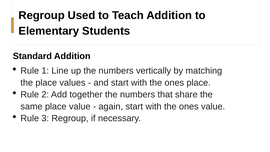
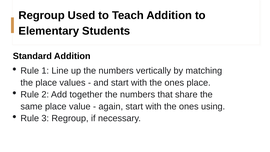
ones value: value -> using
